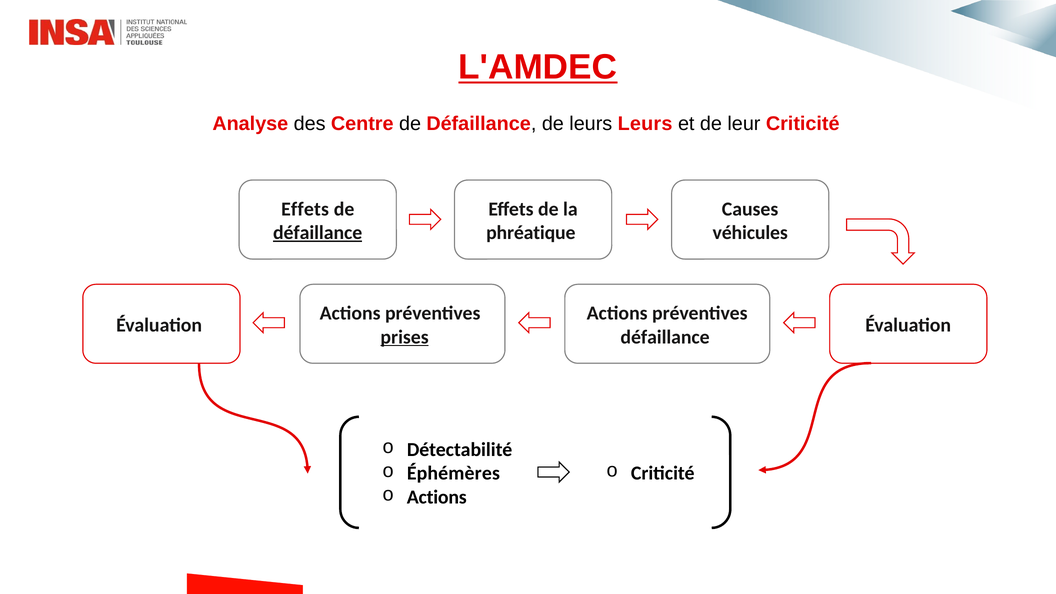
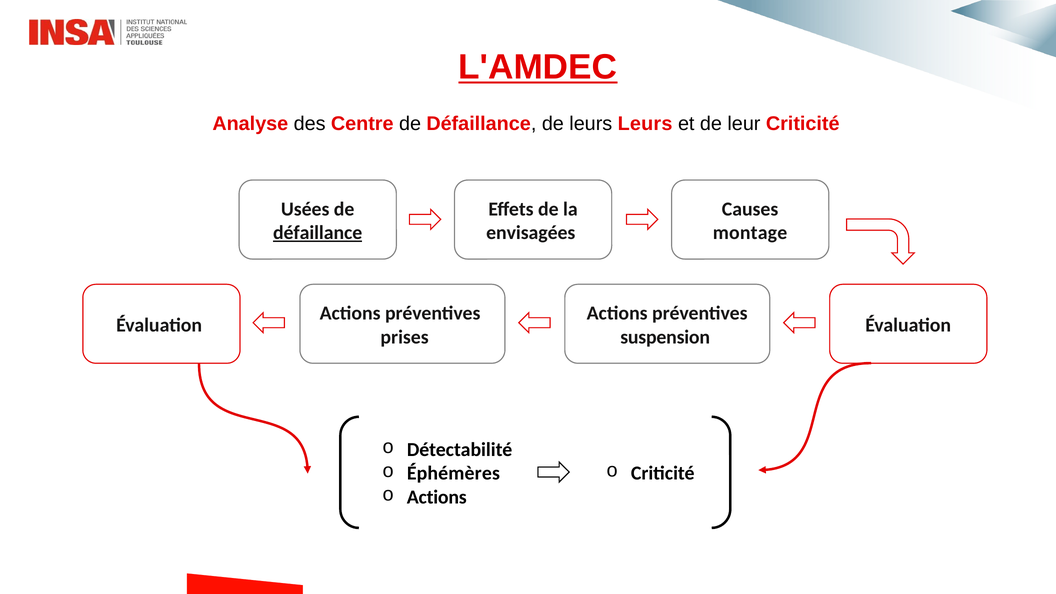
Effets at (305, 209): Effets -> Usées
phréatique: phréatique -> envisagées
véhicules: véhicules -> montage
prises underline: present -> none
défaillance at (665, 337): défaillance -> suspension
